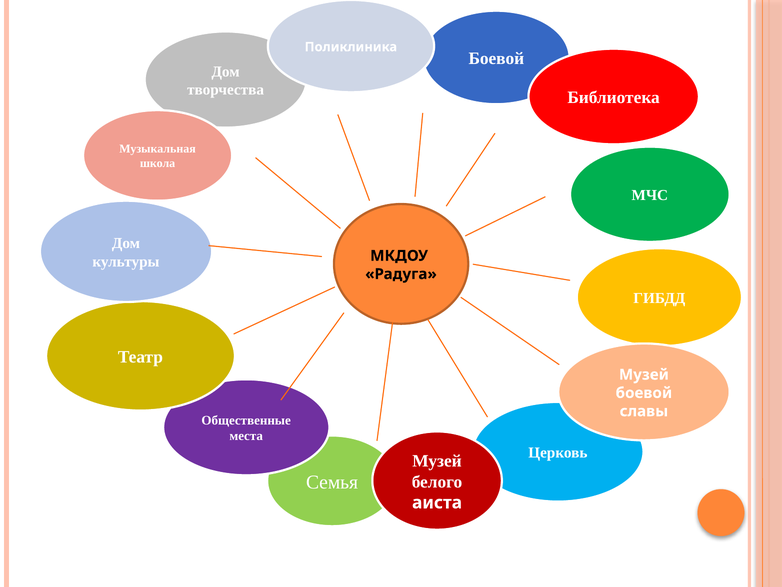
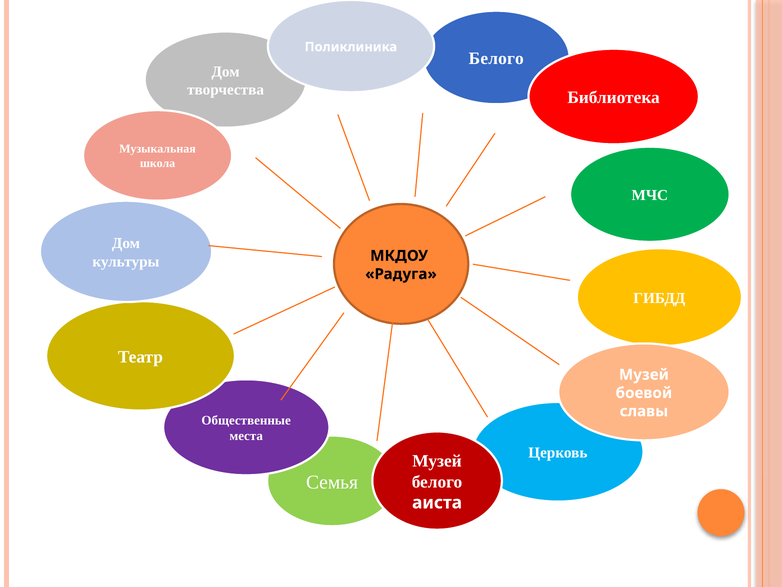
Боевой at (496, 59): Боевой -> Белого
